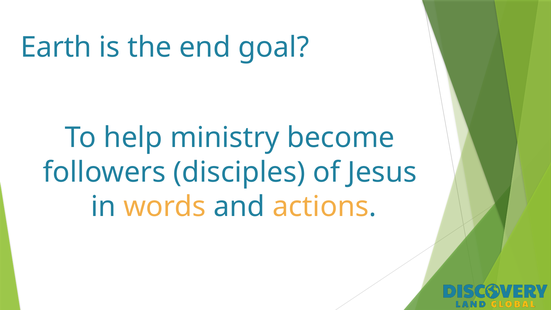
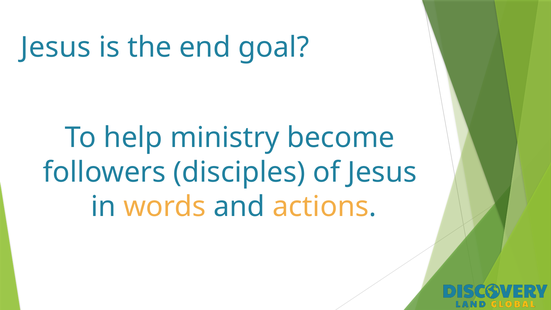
Earth at (56, 47): Earth -> Jesus
